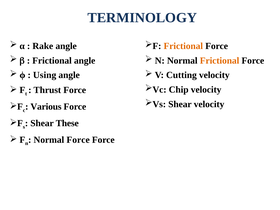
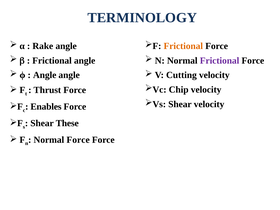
Frictional at (220, 61) colour: orange -> purple
Using at (45, 75): Using -> Angle
Various: Various -> Enables
